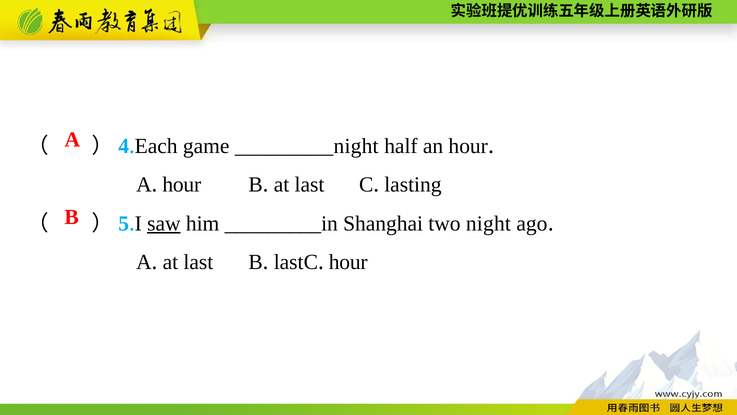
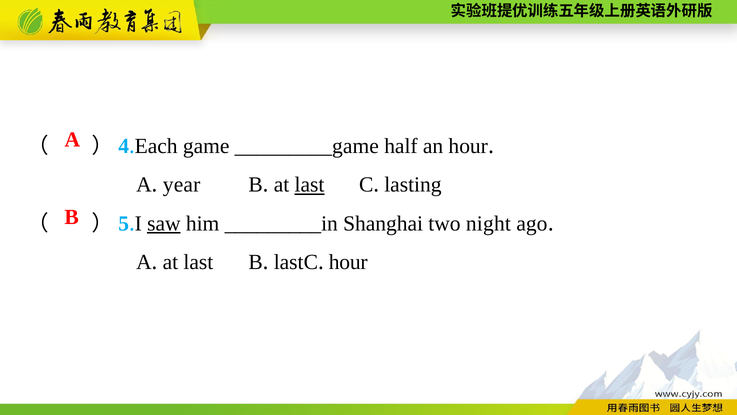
_________night: _________night -> _________game
hour at (182, 185): hour -> year
last at (309, 185) underline: none -> present
